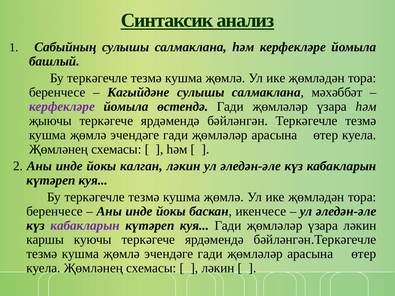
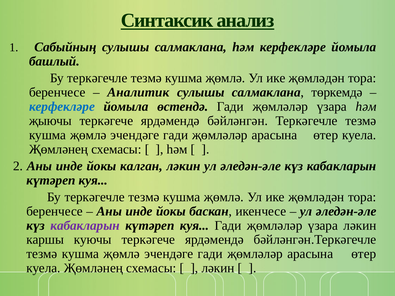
Кагыйдәне: Кагыйдәне -> Аналитик
мәхәббәт: мәхәббәт -> төркемдә
керфекләре at (62, 107) colour: purple -> blue
